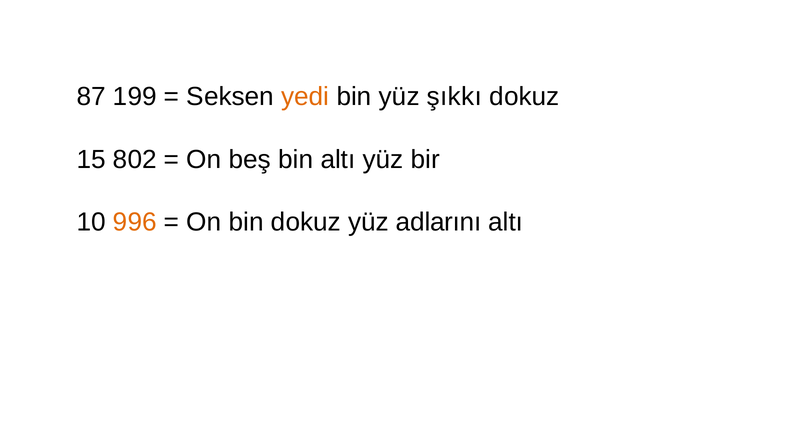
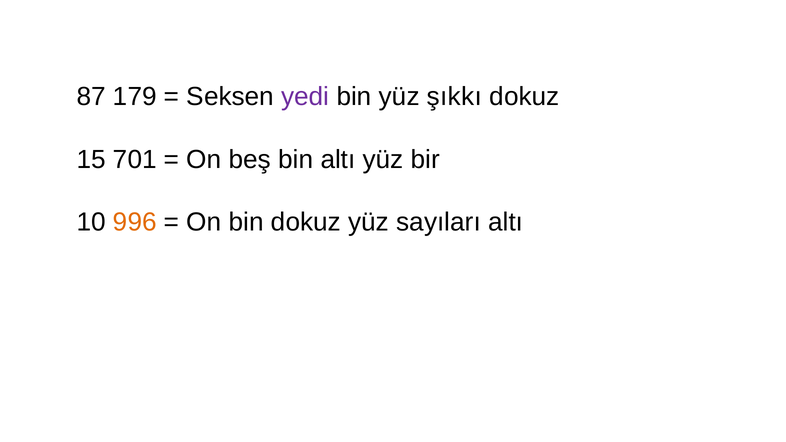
199: 199 -> 179
yedi colour: orange -> purple
802: 802 -> 701
adlarını: adlarını -> sayıları
